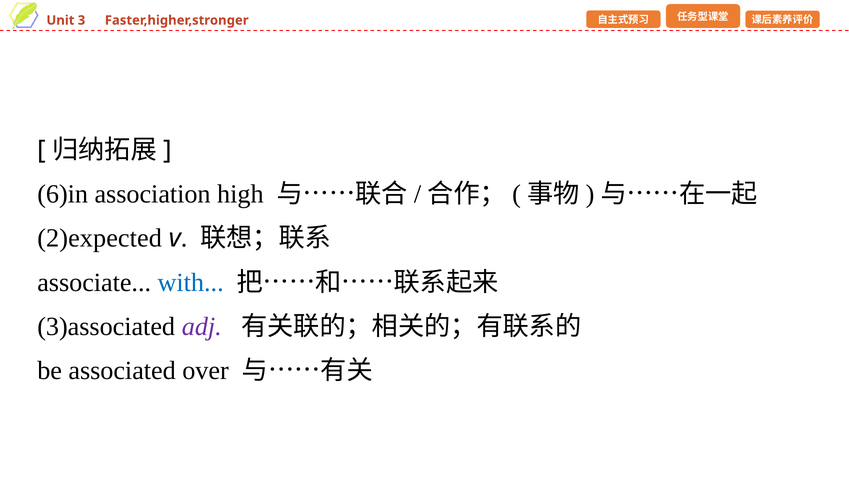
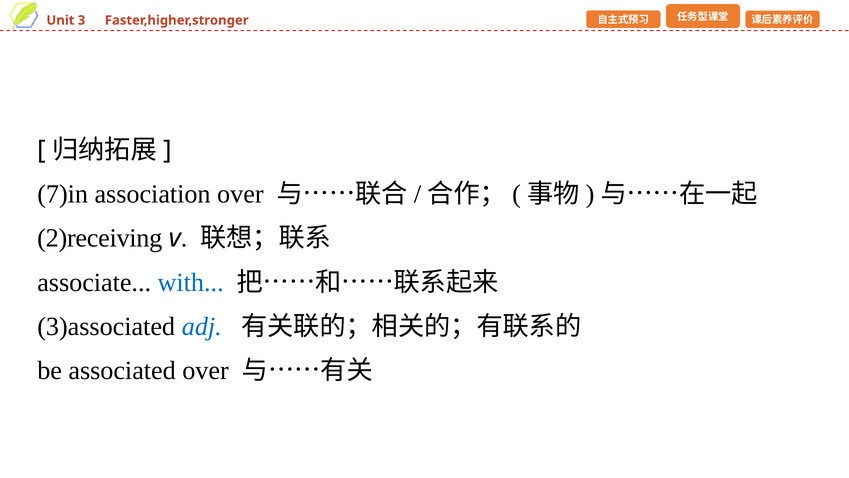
6)in: 6)in -> 7)in
association high: high -> over
2)expected: 2)expected -> 2)receiving
adj colour: purple -> blue
